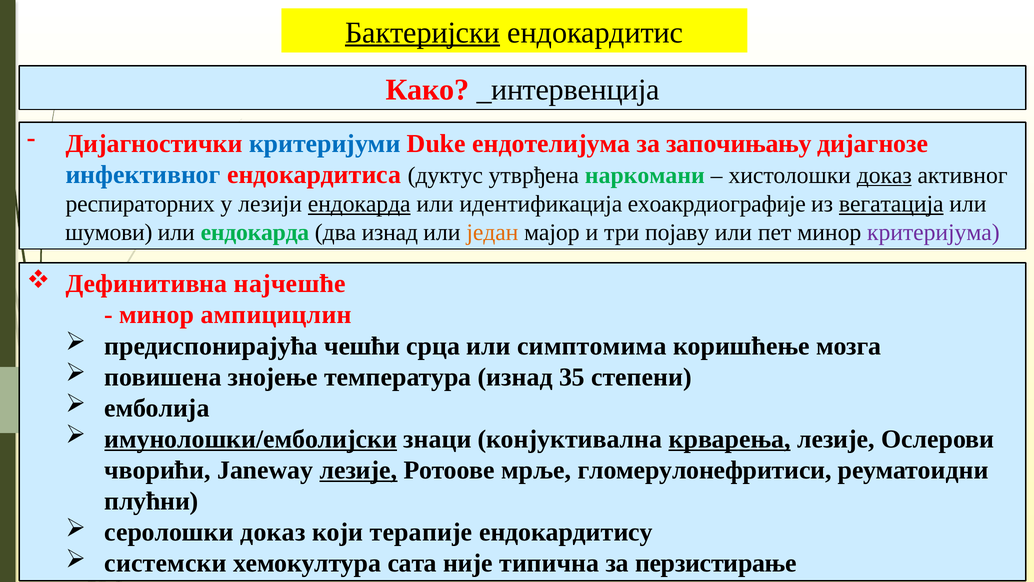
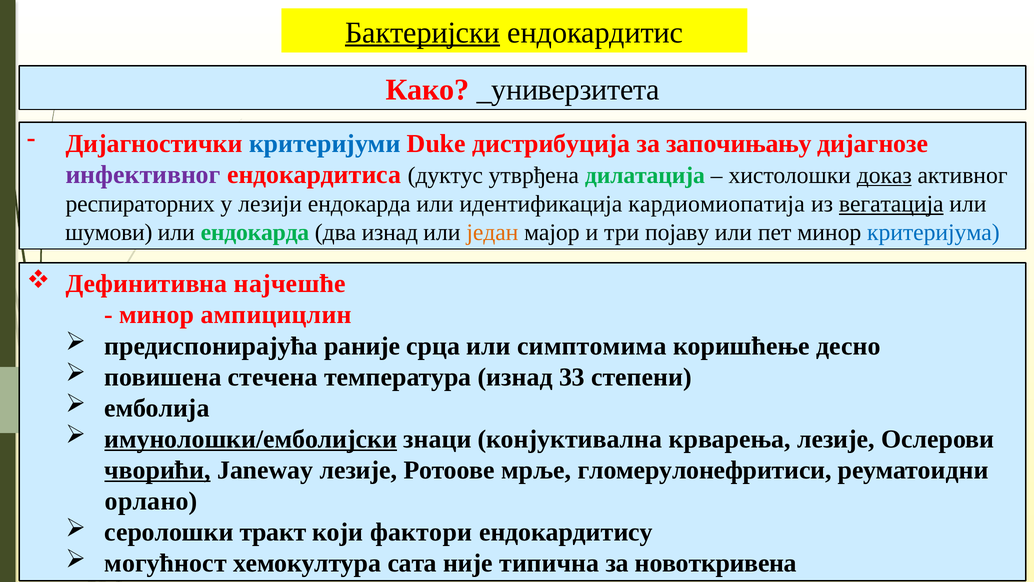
_интервенција: _интервенција -> _универзитета
ендотелијума: ендотелијума -> дистрибуција
инфективног colour: blue -> purple
наркомани: наркомани -> дилатација
ендокарда at (359, 204) underline: present -> none
ехоакрдиографије: ехоакрдиографије -> кардиомиопатија
критеријума colour: purple -> blue
чешћи: чешћи -> раније
мозга: мозга -> десно
знојење: знојење -> стечена
35: 35 -> 33
крварења underline: present -> none
чворићи underline: none -> present
лезије at (359, 470) underline: present -> none
плућни: плућни -> орлано
серолошки доказ: доказ -> тракт
терапије: терапије -> фактори
системски: системски -> могућност
перзистирање: перзистирање -> новоткривена
